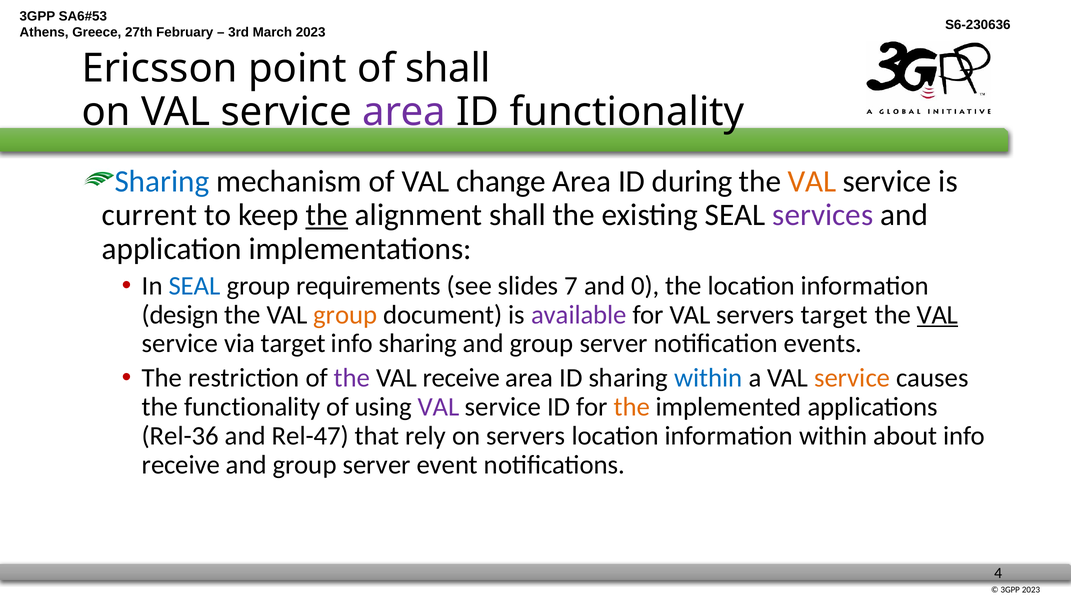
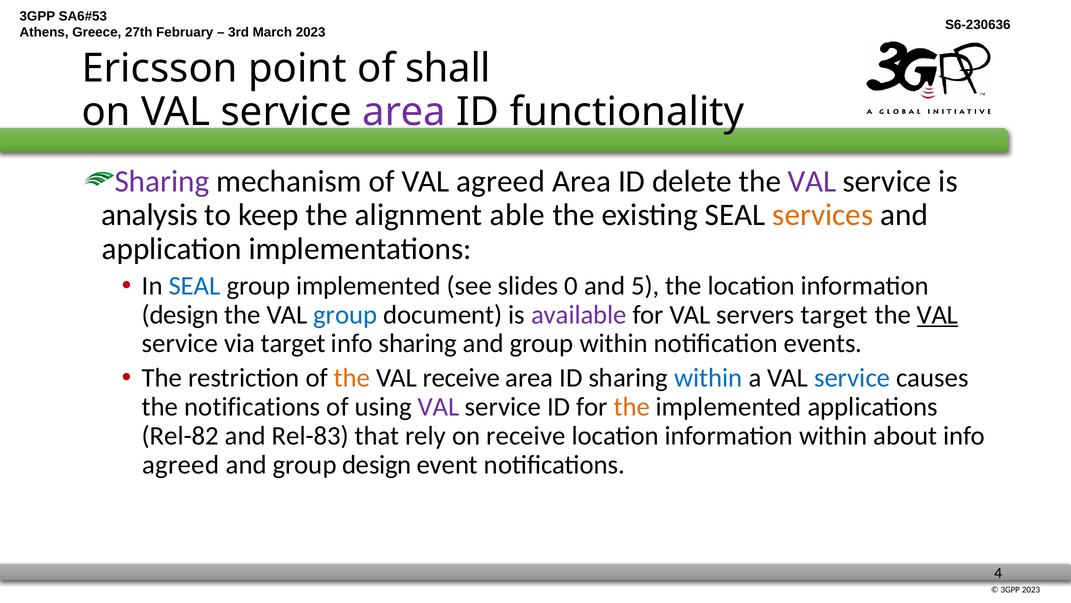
Sharing at (162, 181) colour: blue -> purple
VAL change: change -> agreed
during: during -> delete
VAL at (812, 181) colour: orange -> purple
current: current -> analysis
the at (327, 215) underline: present -> none
alignment shall: shall -> able
services colour: purple -> orange
group requirements: requirements -> implemented
7: 7 -> 0
0: 0 -> 5
group at (345, 314) colour: orange -> blue
server at (614, 343): server -> within
the at (352, 378) colour: purple -> orange
service at (852, 378) colour: orange -> blue
the functionality: functionality -> notifications
Rel-36: Rel-36 -> Rel-82
Rel-47: Rel-47 -> Rel-83
on servers: servers -> receive
receive at (181, 464): receive -> agreed
server at (377, 464): server -> design
